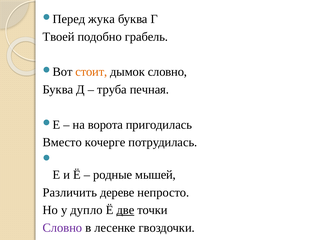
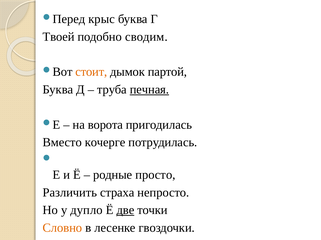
жука: жука -> крыс
грабель: грабель -> сводим
дымок словно: словно -> партой
печная underline: none -> present
мышей: мышей -> просто
дереве: дереве -> страха
Словно at (62, 228) colour: purple -> orange
